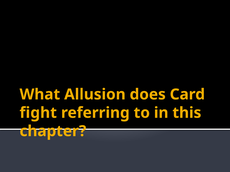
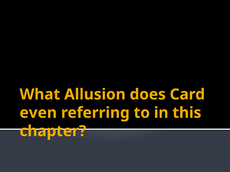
fight: fight -> even
